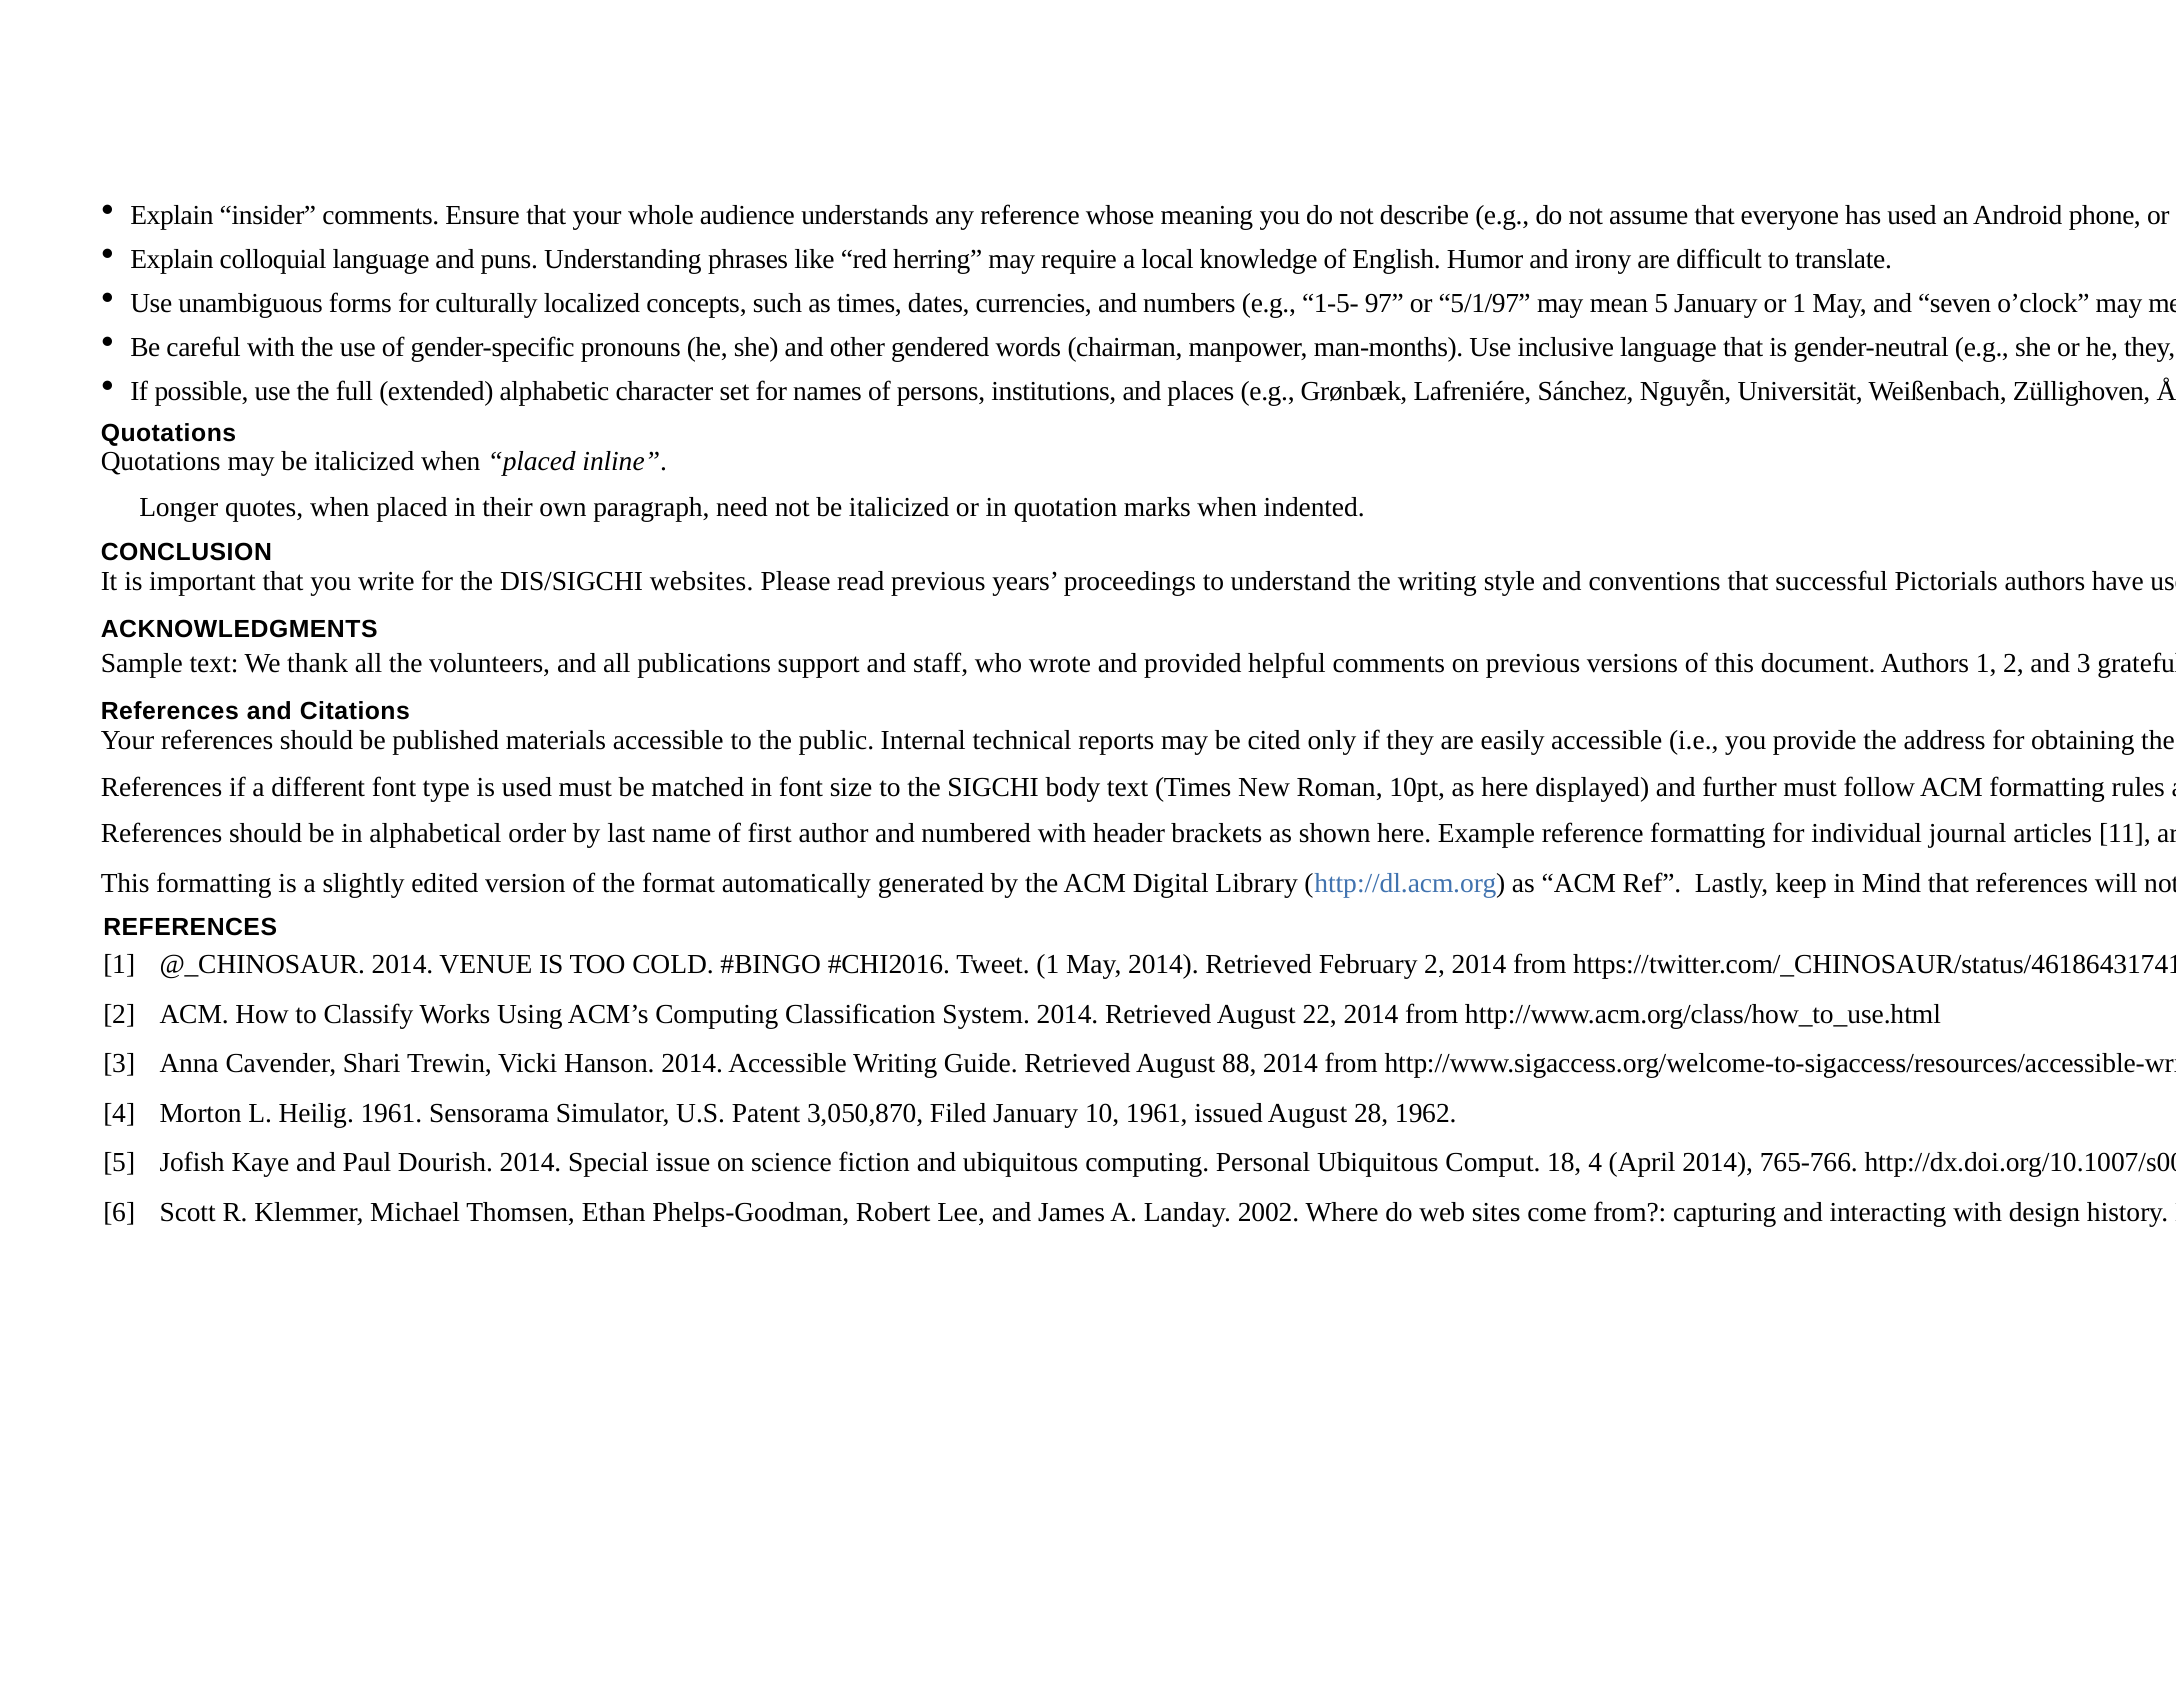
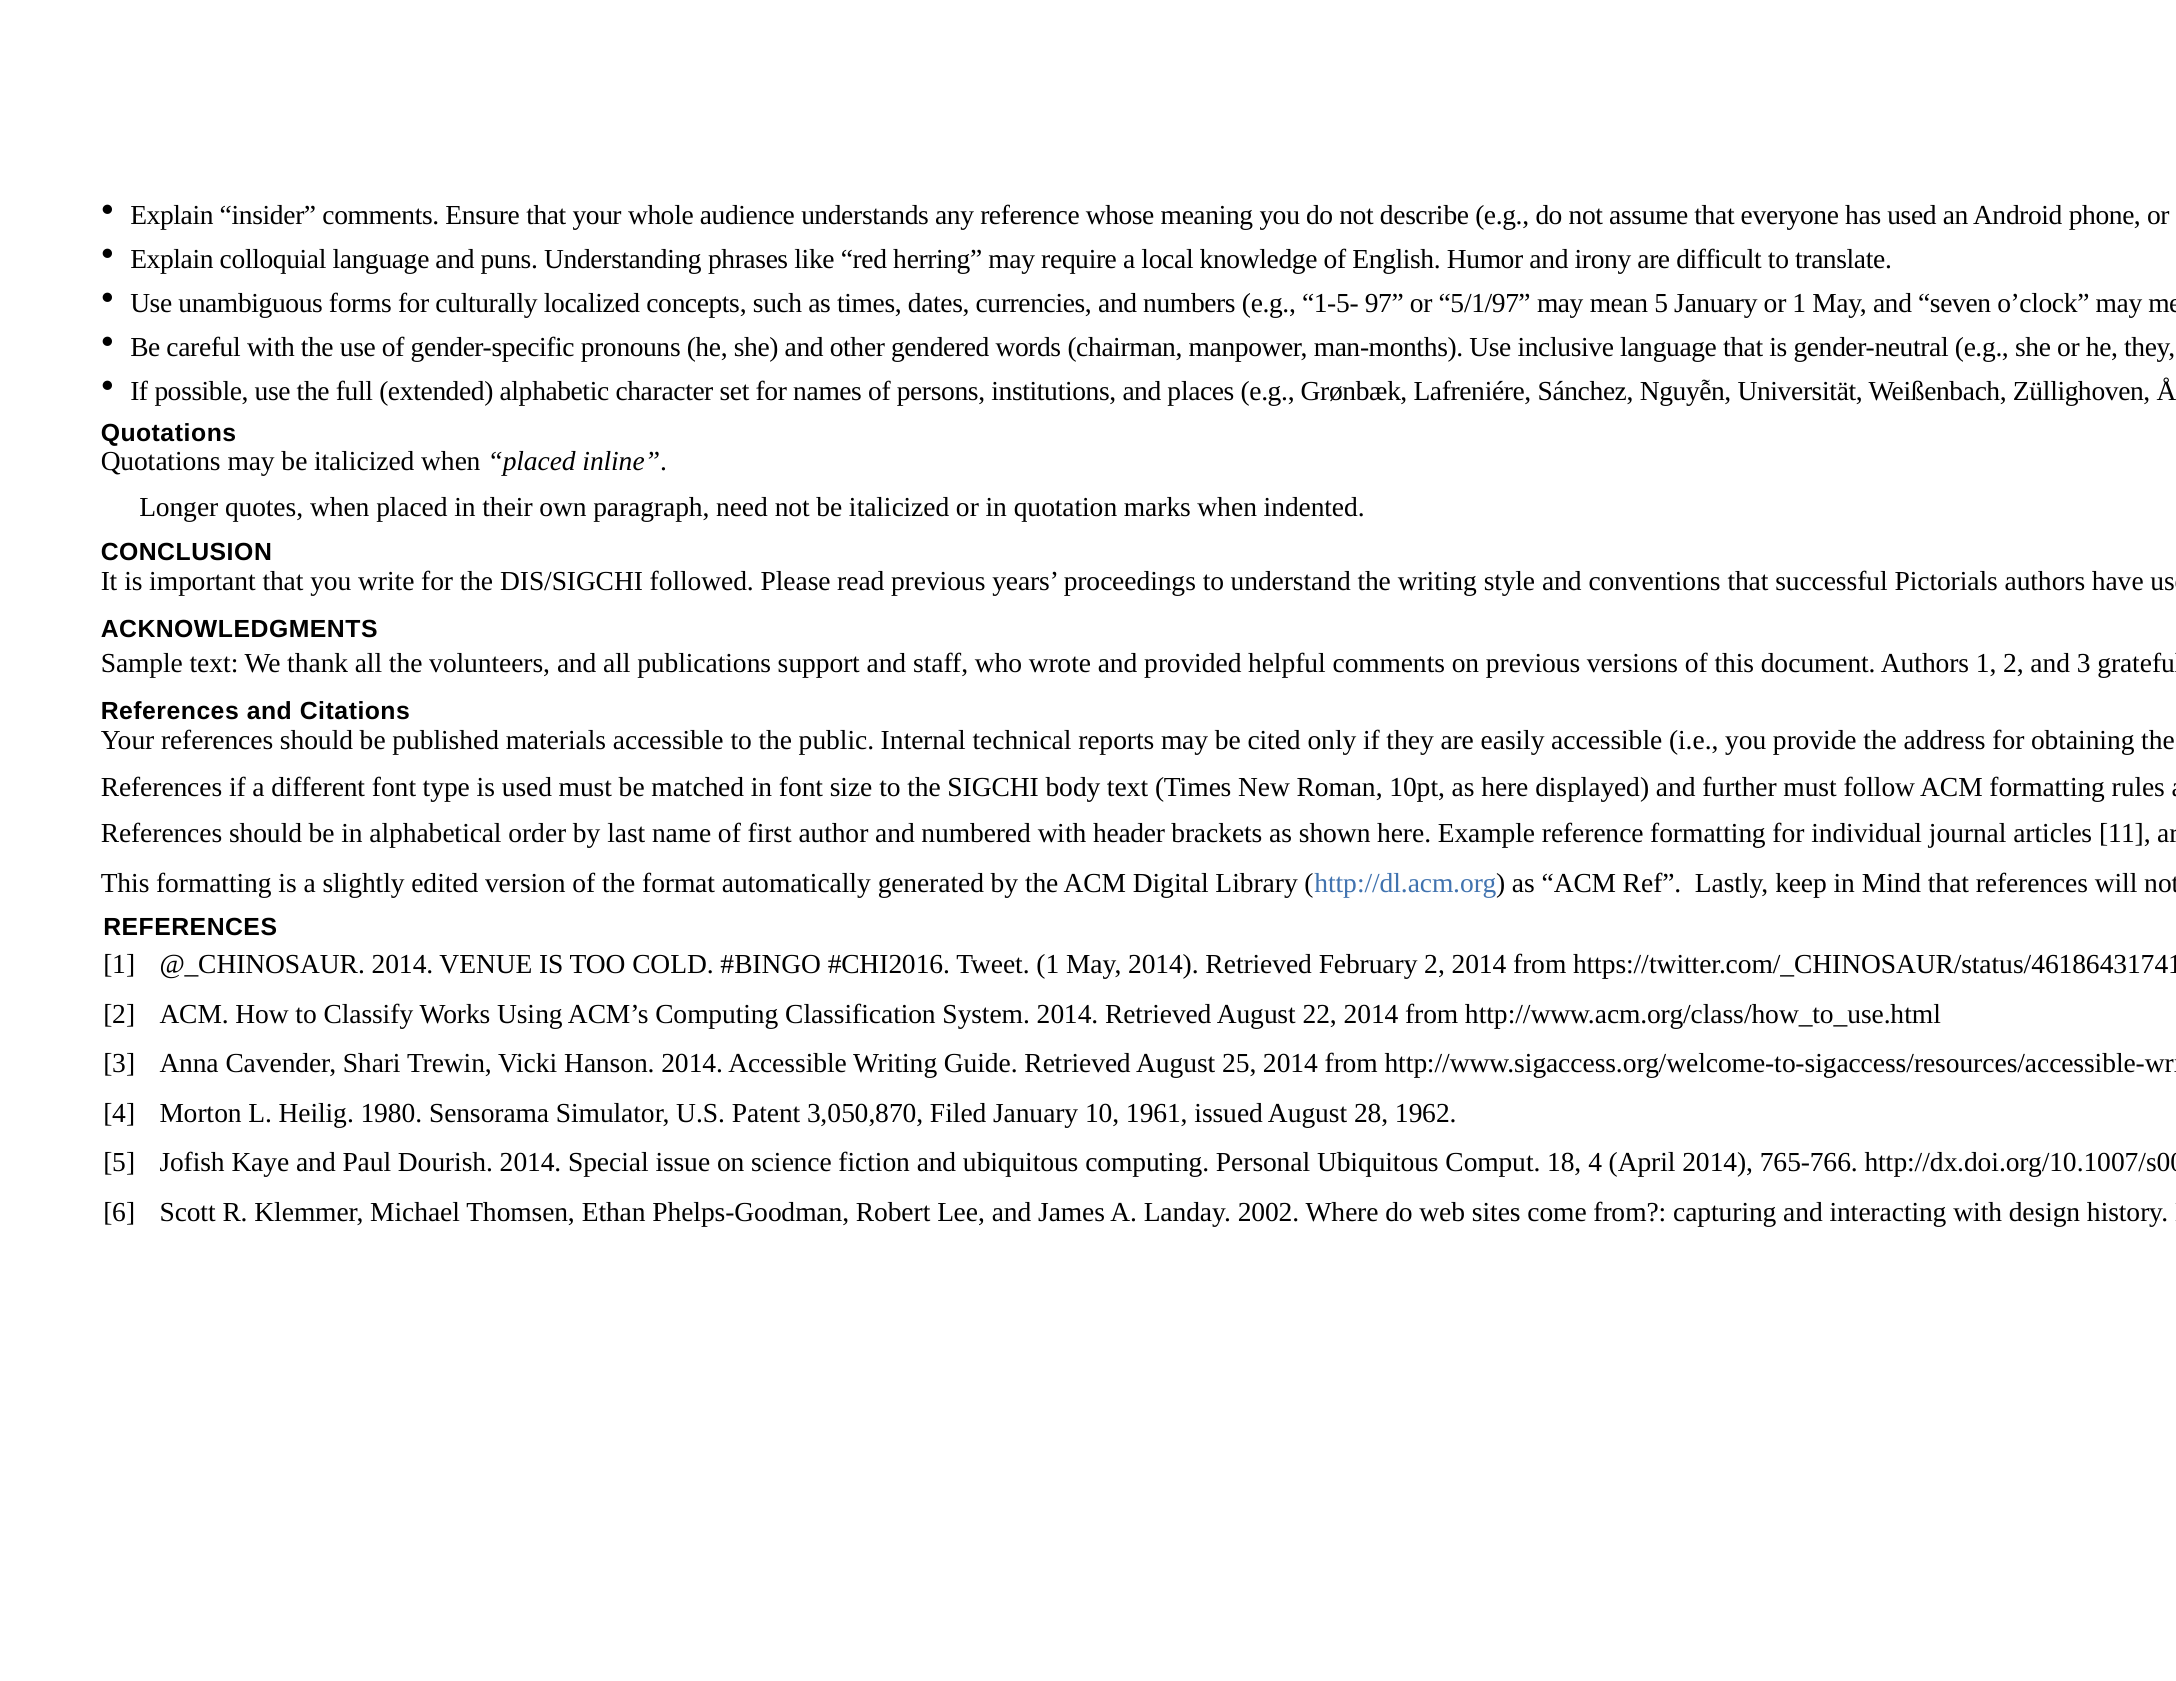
DIS/SIGCHI websites: websites -> followed
88: 88 -> 25
Heilig 1961: 1961 -> 1980
